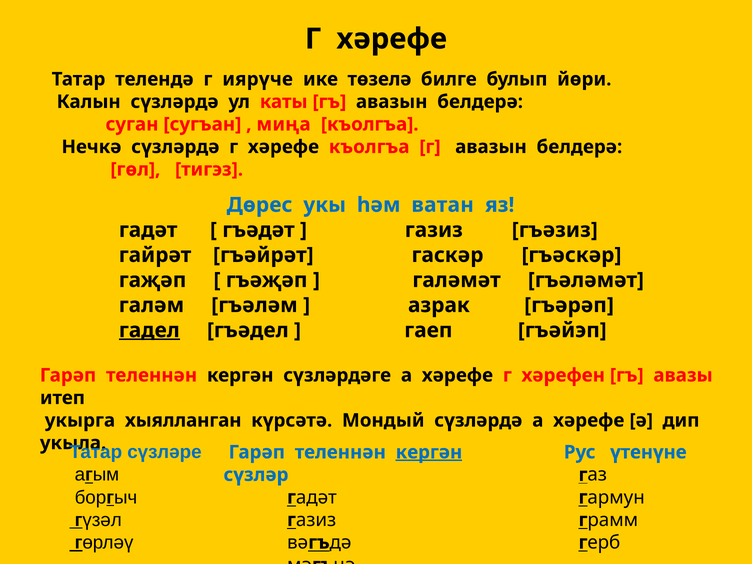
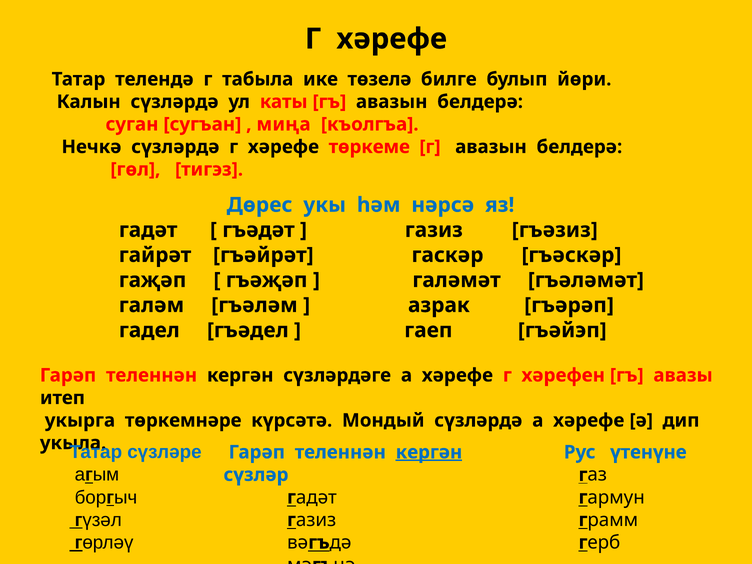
иярүче: иярүче -> табыла
хәрефе къолгъа: къолгъа -> төркеме
ватан: ватан -> нәрсә
гадел underline: present -> none
хыялланган: хыялланган -> төркемнәре
